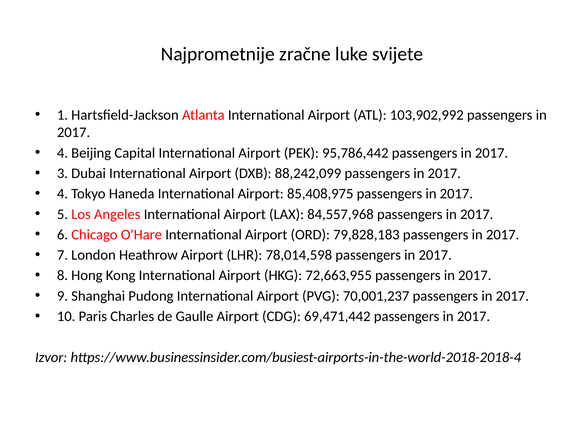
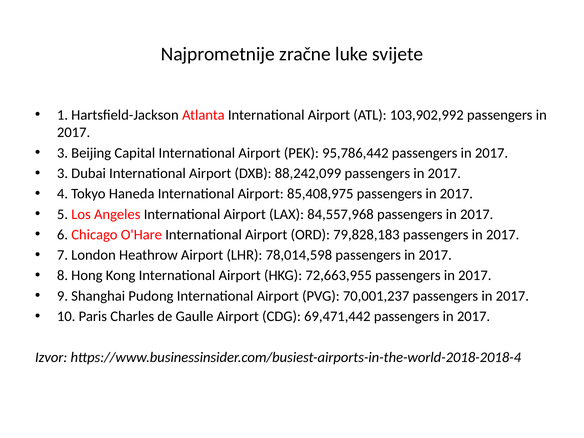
4 at (62, 153): 4 -> 3
